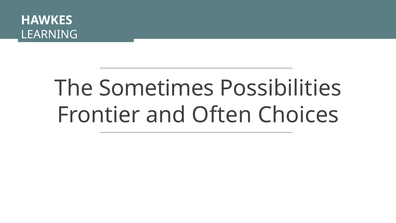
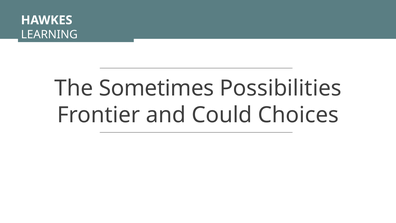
Often: Often -> Could
